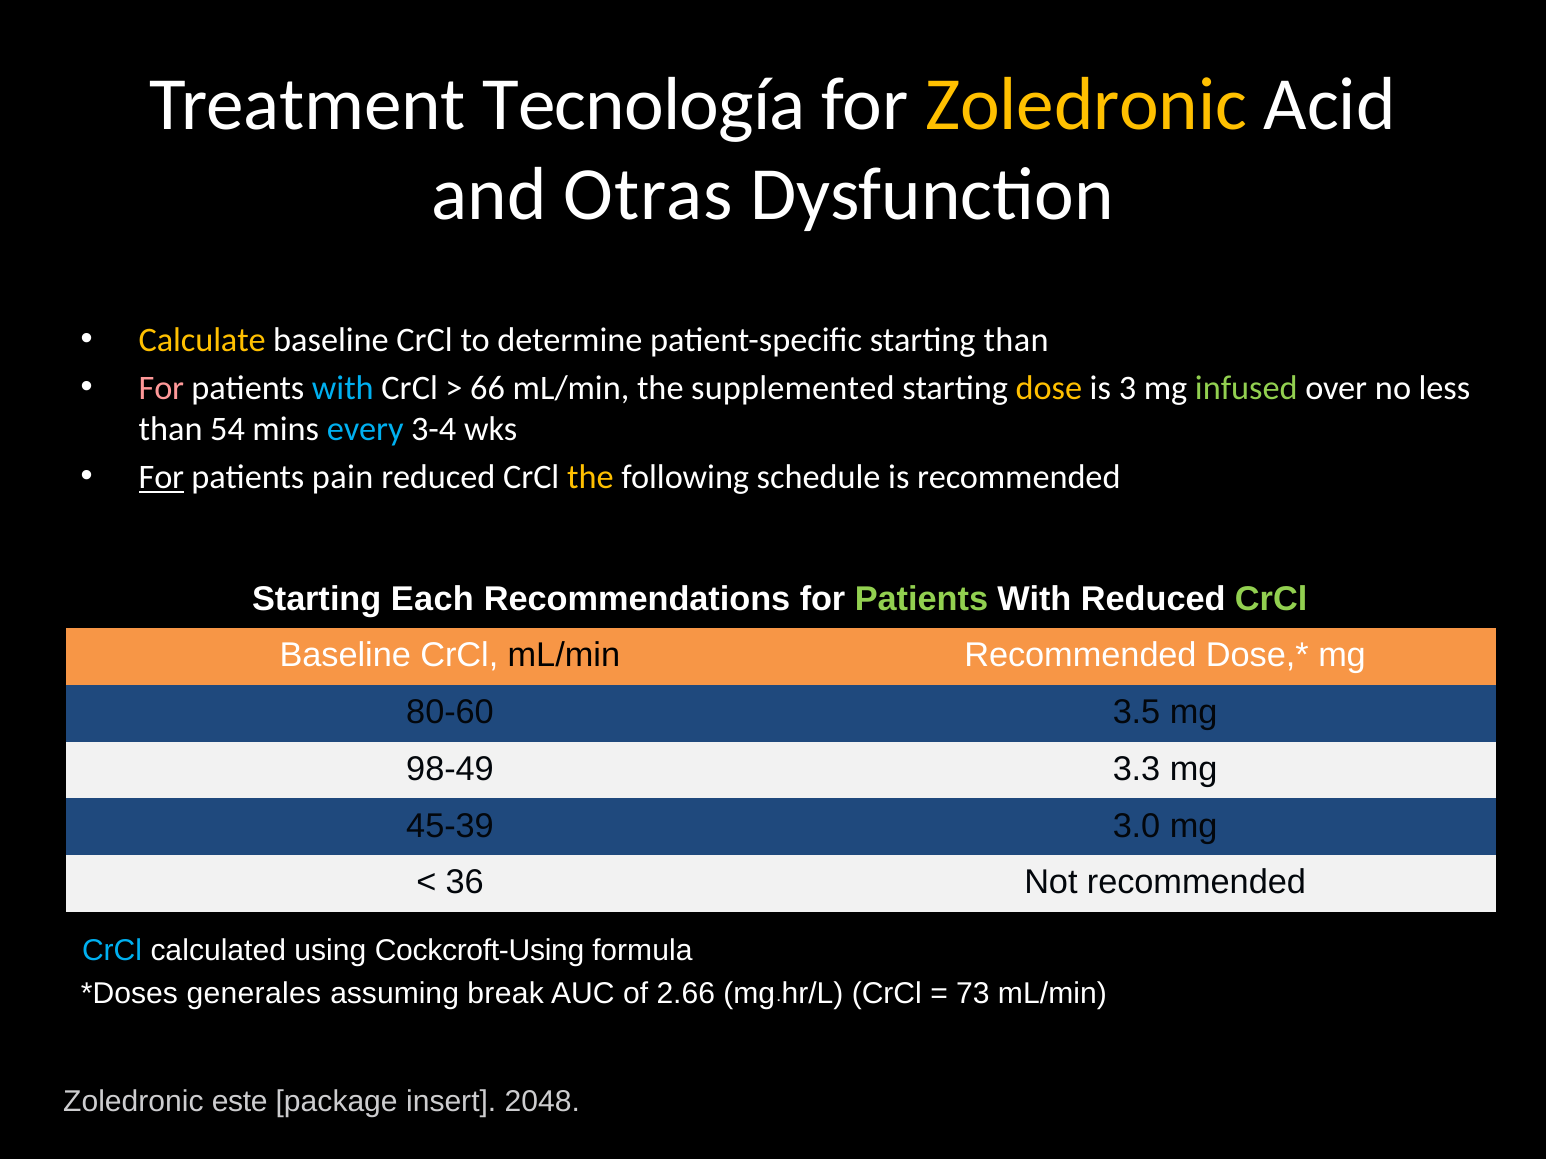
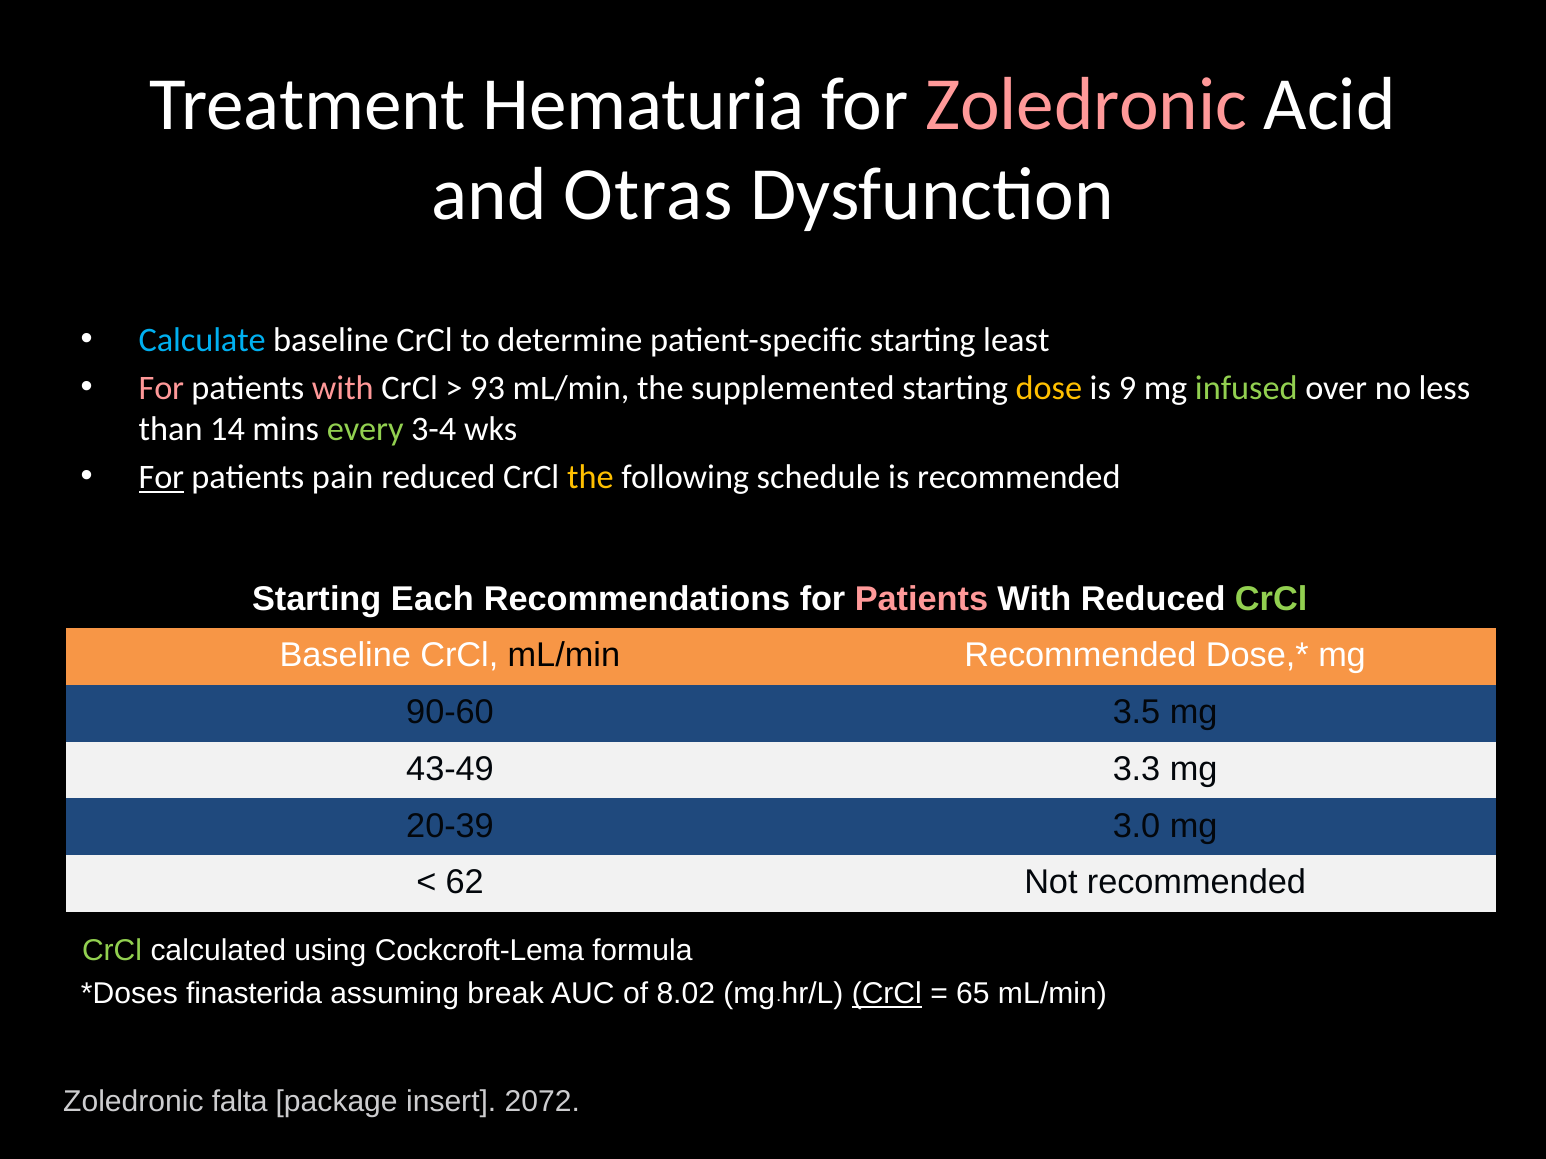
Tecnología: Tecnología -> Hematuria
Zoledronic at (1086, 104) colour: yellow -> pink
Calculate colour: yellow -> light blue
starting than: than -> least
with at (343, 388) colour: light blue -> pink
66: 66 -> 93
3: 3 -> 9
54: 54 -> 14
every colour: light blue -> light green
Patients at (921, 600) colour: light green -> pink
80-60: 80-60 -> 90-60
98-49: 98-49 -> 43-49
45-39: 45-39 -> 20-39
36: 36 -> 62
CrCl at (112, 951) colour: light blue -> light green
Cockcroft-Using: Cockcroft-Using -> Cockcroft-Lema
generales: generales -> finasterida
2.66: 2.66 -> 8.02
CrCl at (887, 994) underline: none -> present
73: 73 -> 65
este: este -> falta
2048: 2048 -> 2072
